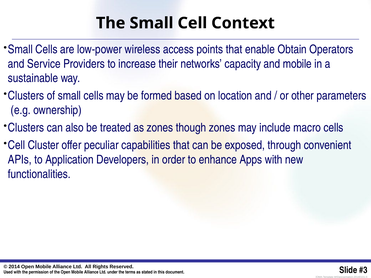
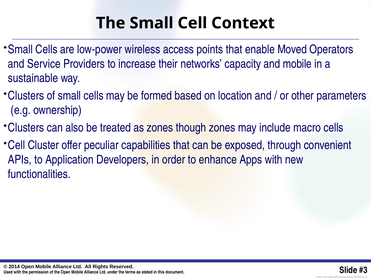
Obtain: Obtain -> Moved
